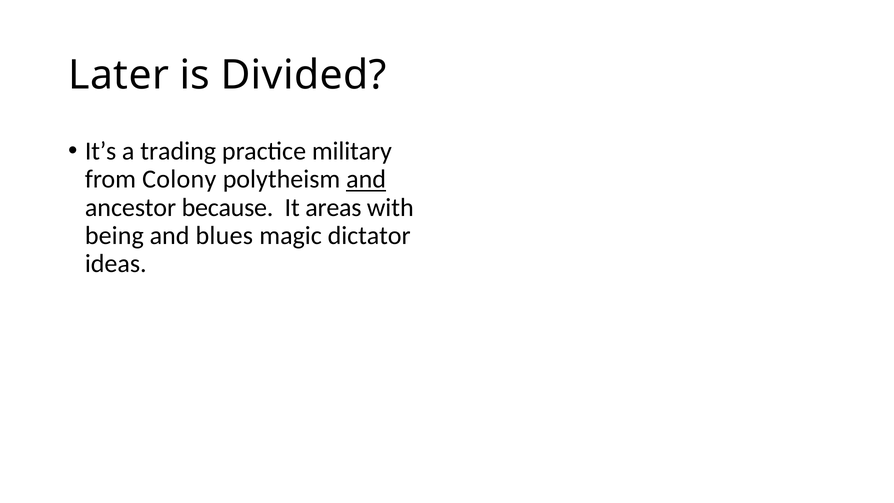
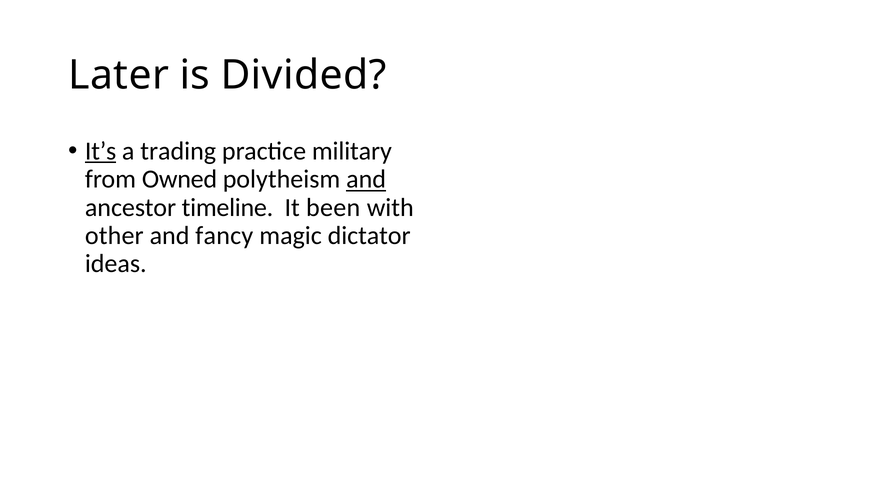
It’s underline: none -> present
Colony: Colony -> Owned
because: because -> timeline
areas: areas -> been
being: being -> other
blues: blues -> fancy
